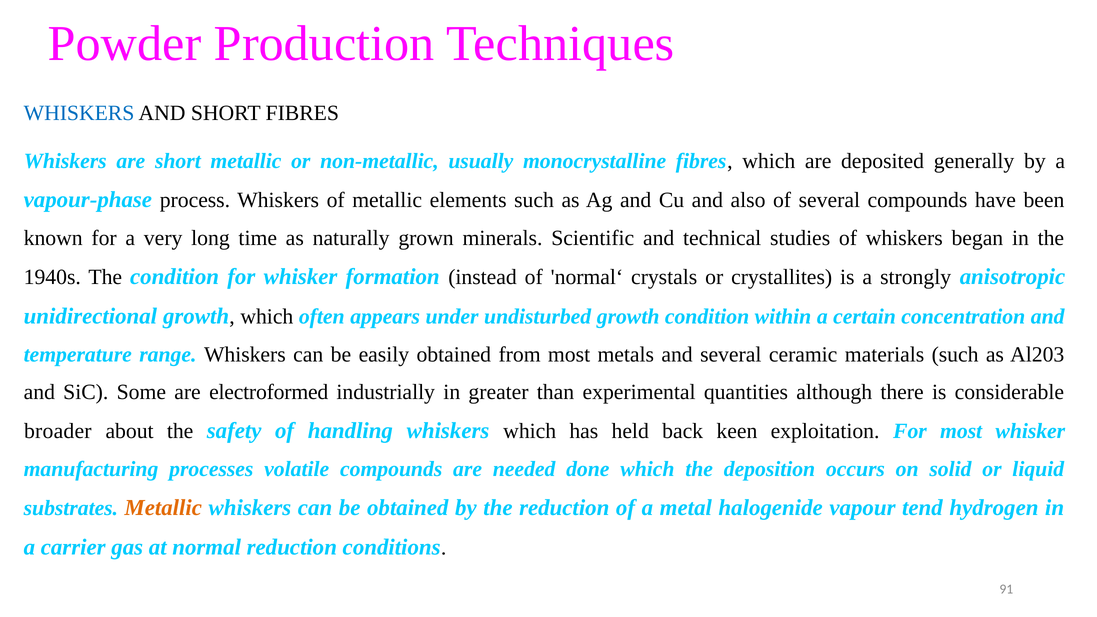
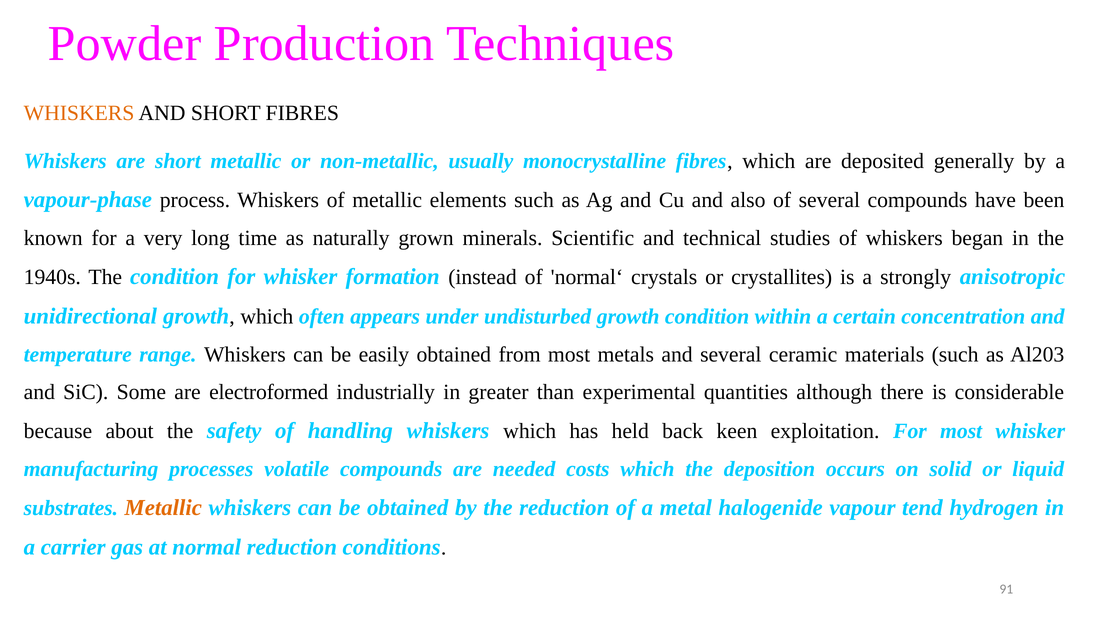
WHISKERS at (79, 113) colour: blue -> orange
broader: broader -> because
done: done -> costs
